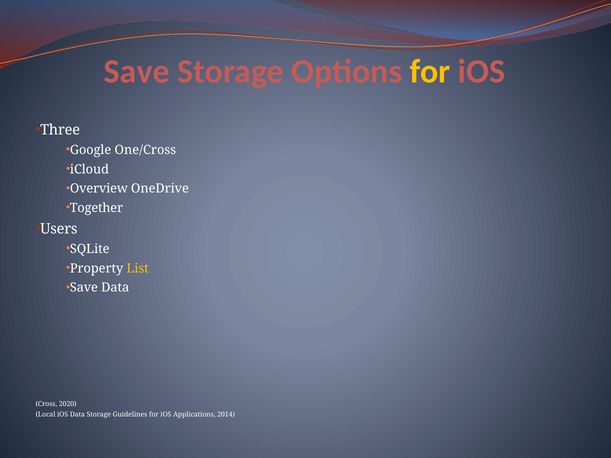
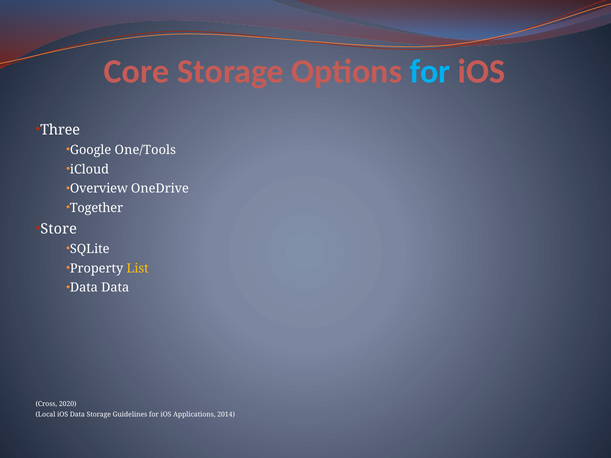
Save at (137, 72): Save -> Core
for at (430, 72) colour: yellow -> light blue
One/Cross: One/Cross -> One/Tools
Users: Users -> Store
Save at (84, 288): Save -> Data
